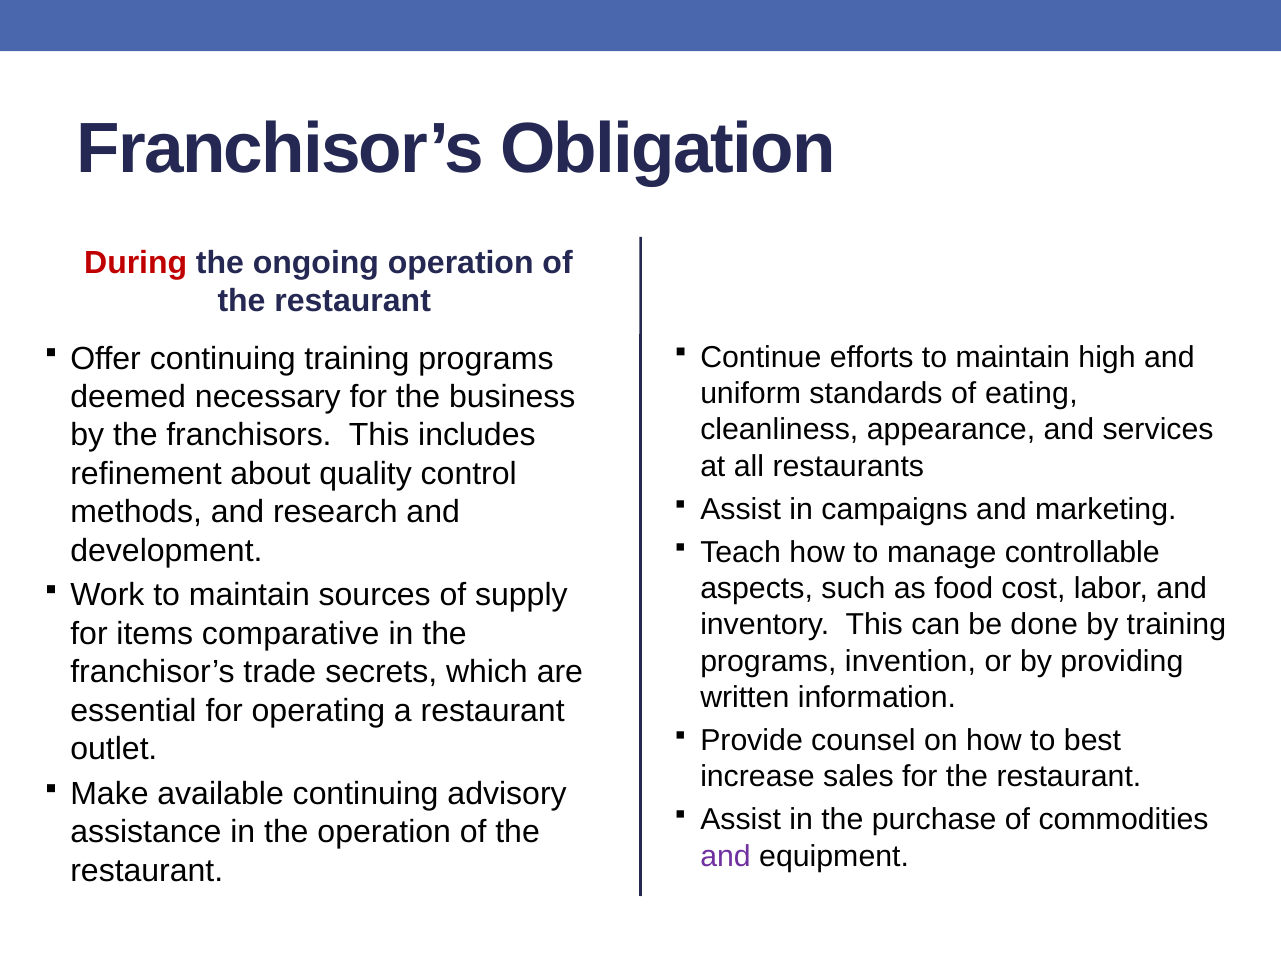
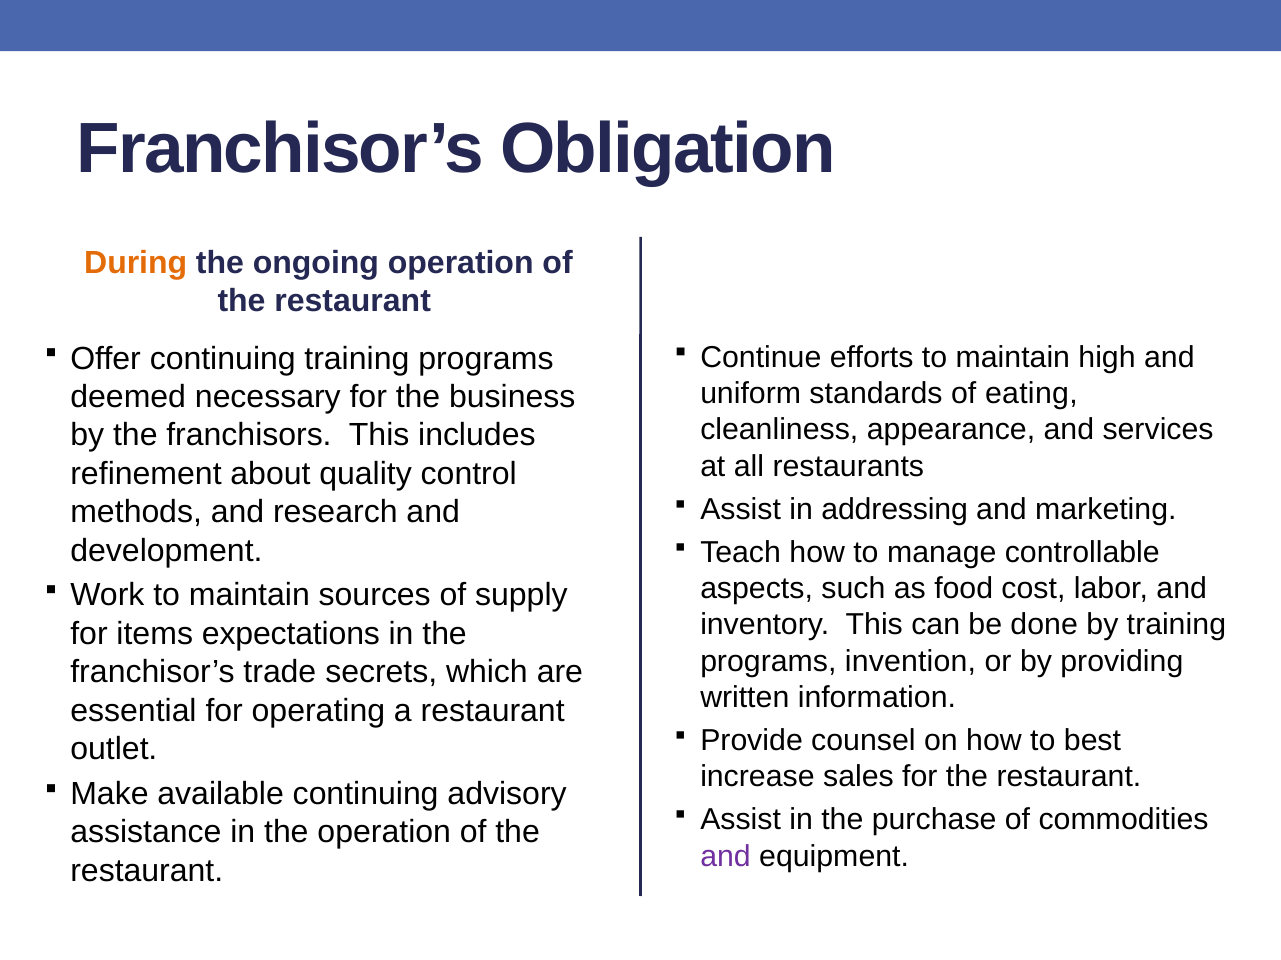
During colour: red -> orange
campaigns: campaigns -> addressing
comparative: comparative -> expectations
